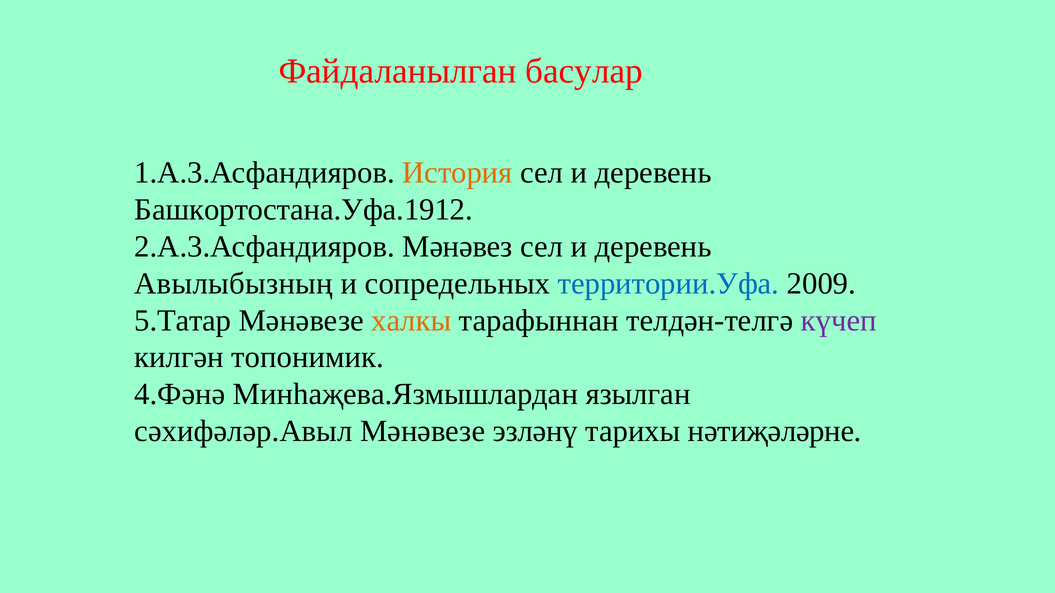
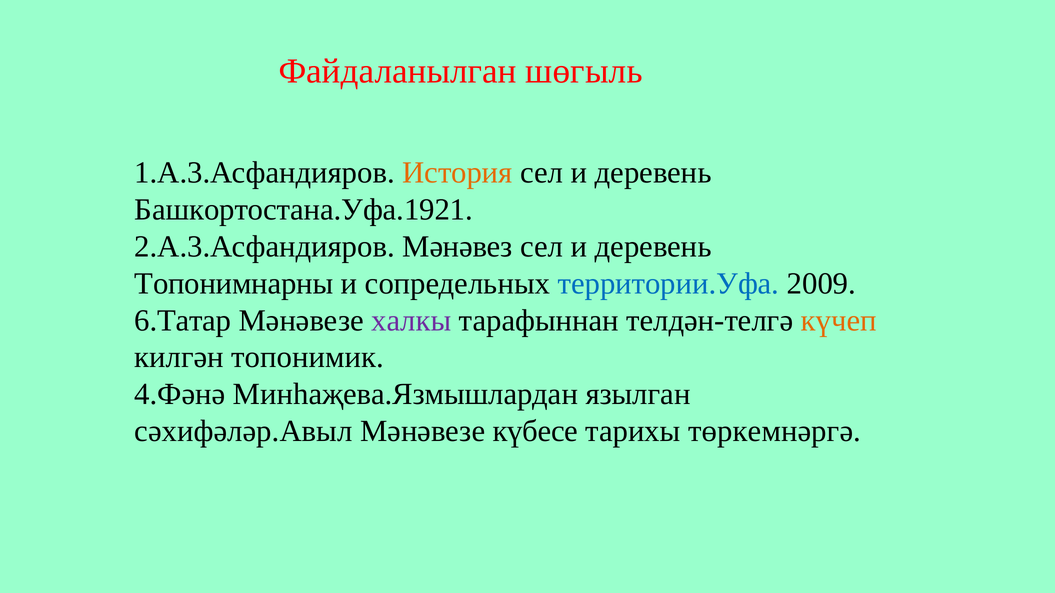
басулар: басулар -> шөгыль
Башкортостана.Уфа.1912: Башкортостана.Уфа.1912 -> Башкортостана.Уфа.1921
Авылыбызның: Авылыбызның -> Топонимнарны
5.Татар: 5.Татар -> 6.Татар
халкы colour: orange -> purple
күчеп colour: purple -> orange
эзләнү: эзләнү -> күбесе
нәтиҗәләрне: нәтиҗәләрне -> төркемнәргә
